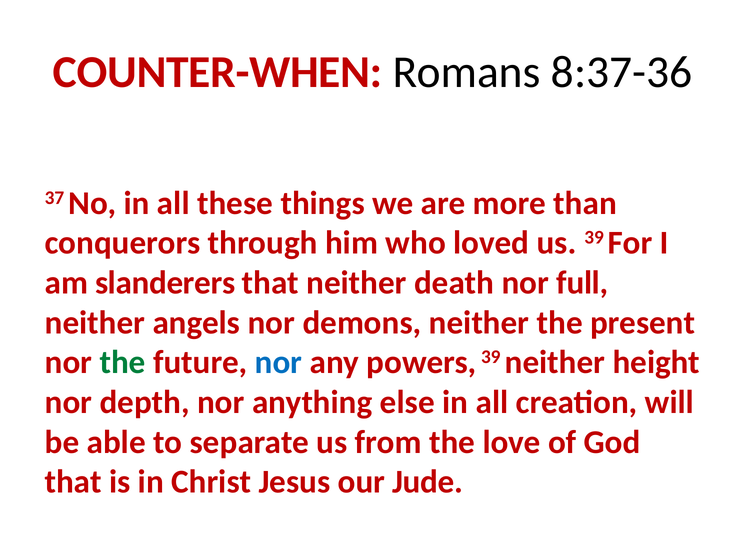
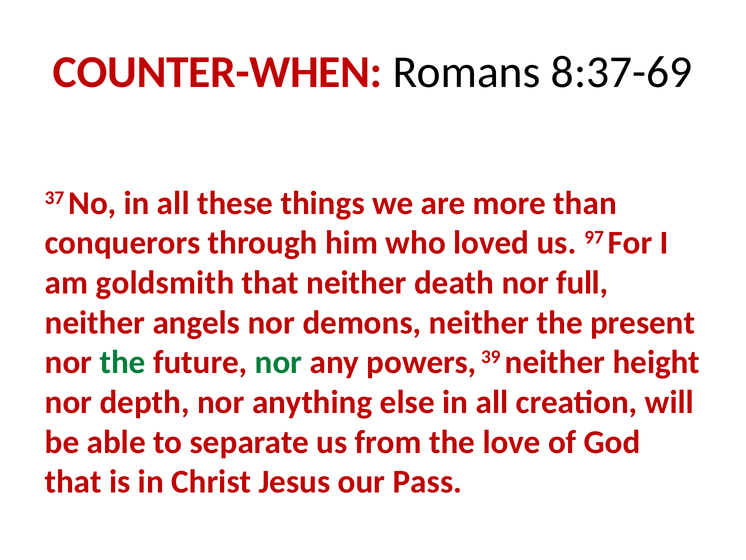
8:37-36: 8:37-36 -> 8:37-69
us 39: 39 -> 97
slanderers: slanderers -> goldsmith
nor at (279, 362) colour: blue -> green
Jude: Jude -> Pass
